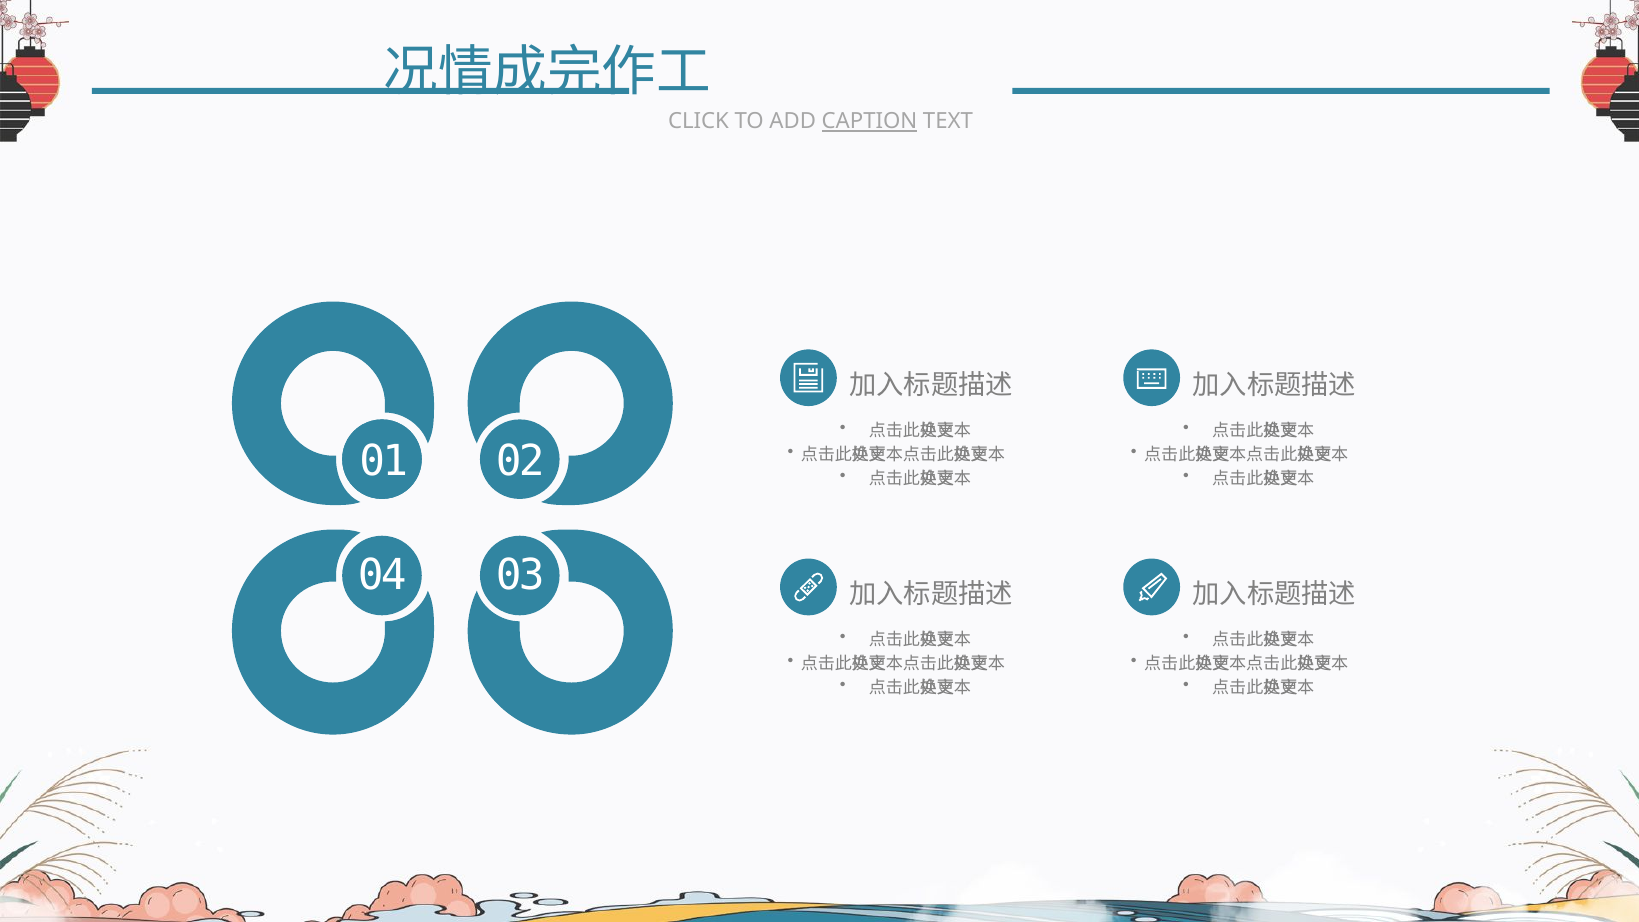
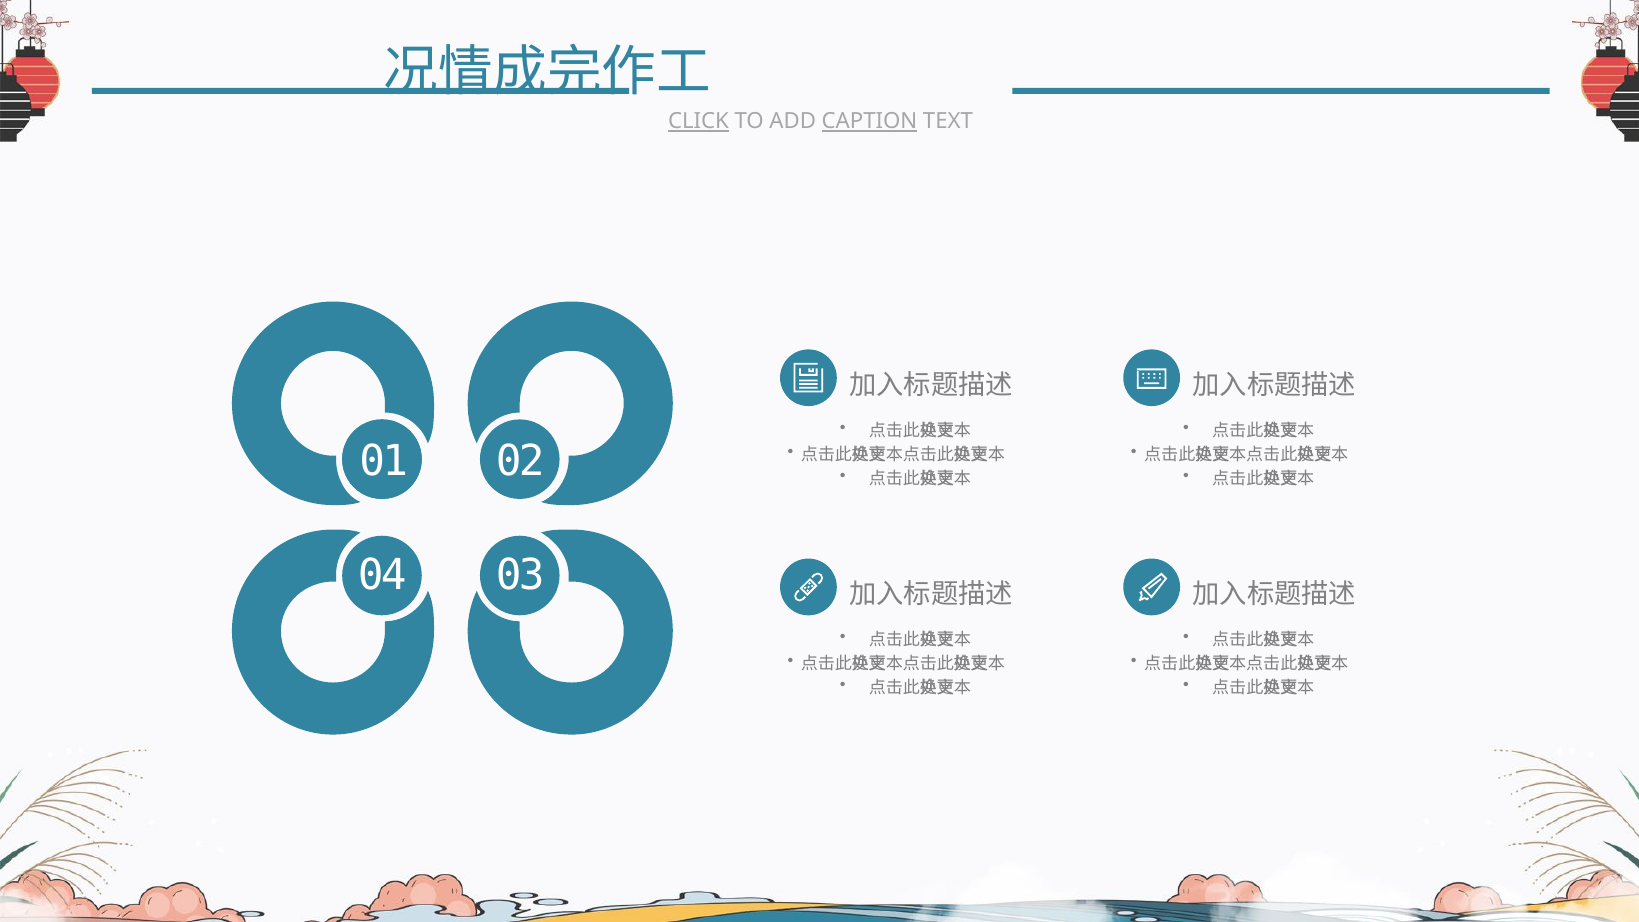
CLICK underline: none -> present
